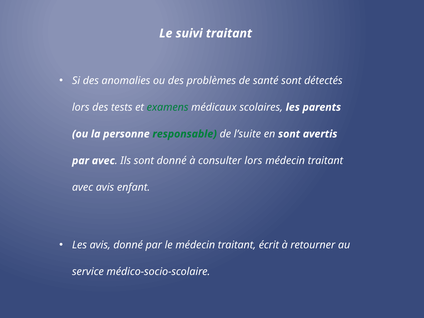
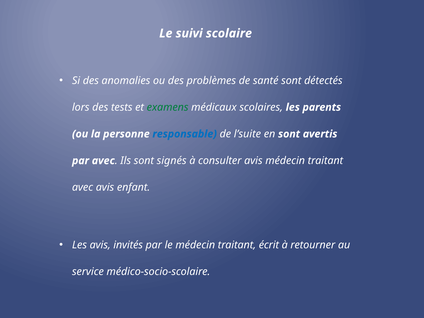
suivi traitant: traitant -> scolaire
responsable colour: green -> blue
sont donné: donné -> signés
consulter lors: lors -> avis
avis donné: donné -> invités
